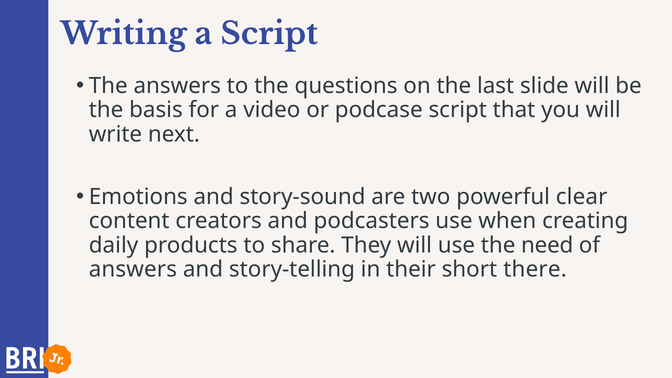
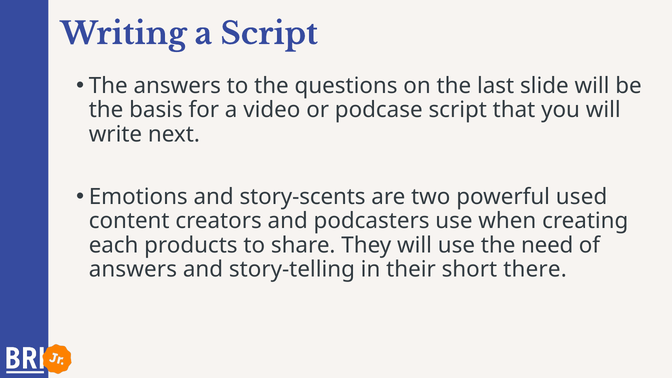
story-sound: story-sound -> story-scents
clear: clear -> used
daily: daily -> each
